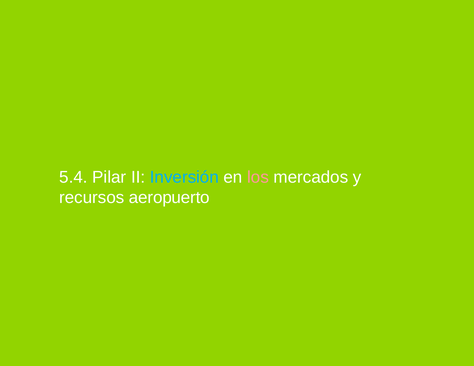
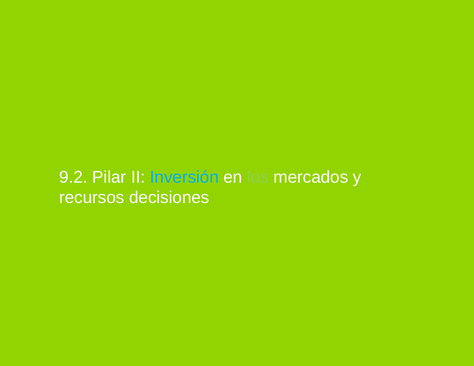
5.4: 5.4 -> 9.2
los colour: pink -> light green
aeropuerto: aeropuerto -> decisiones
